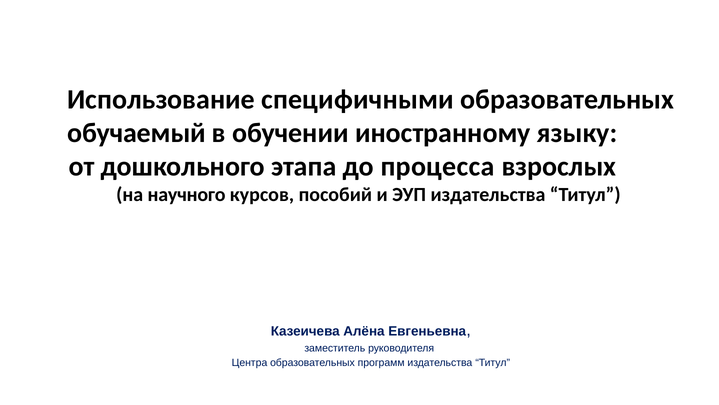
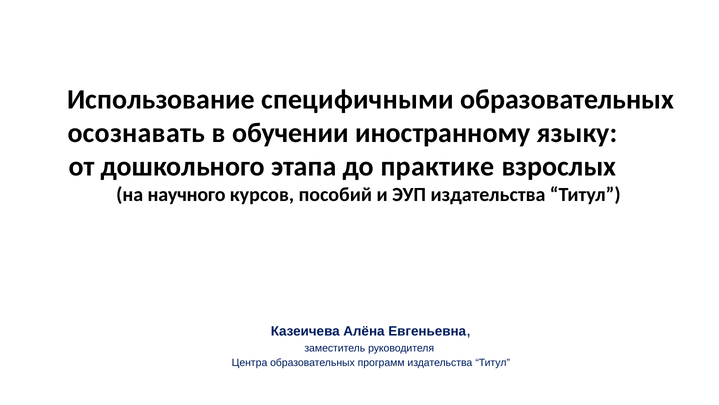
обучаемый: обучаемый -> осознавать
процесса: процесса -> практике
